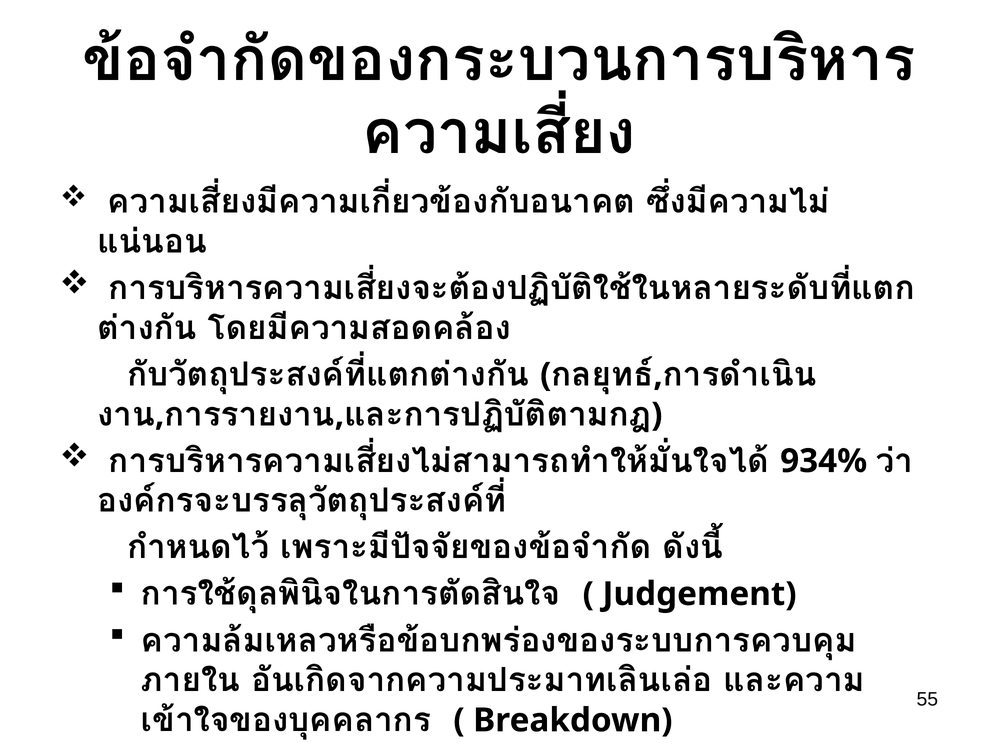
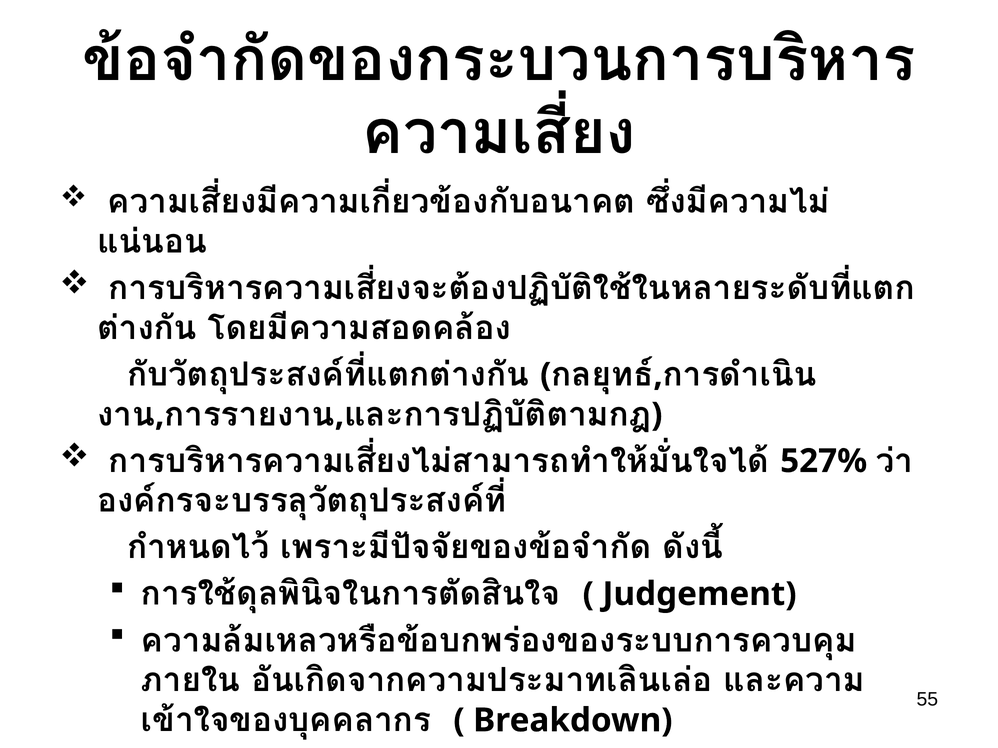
934%: 934% -> 527%
